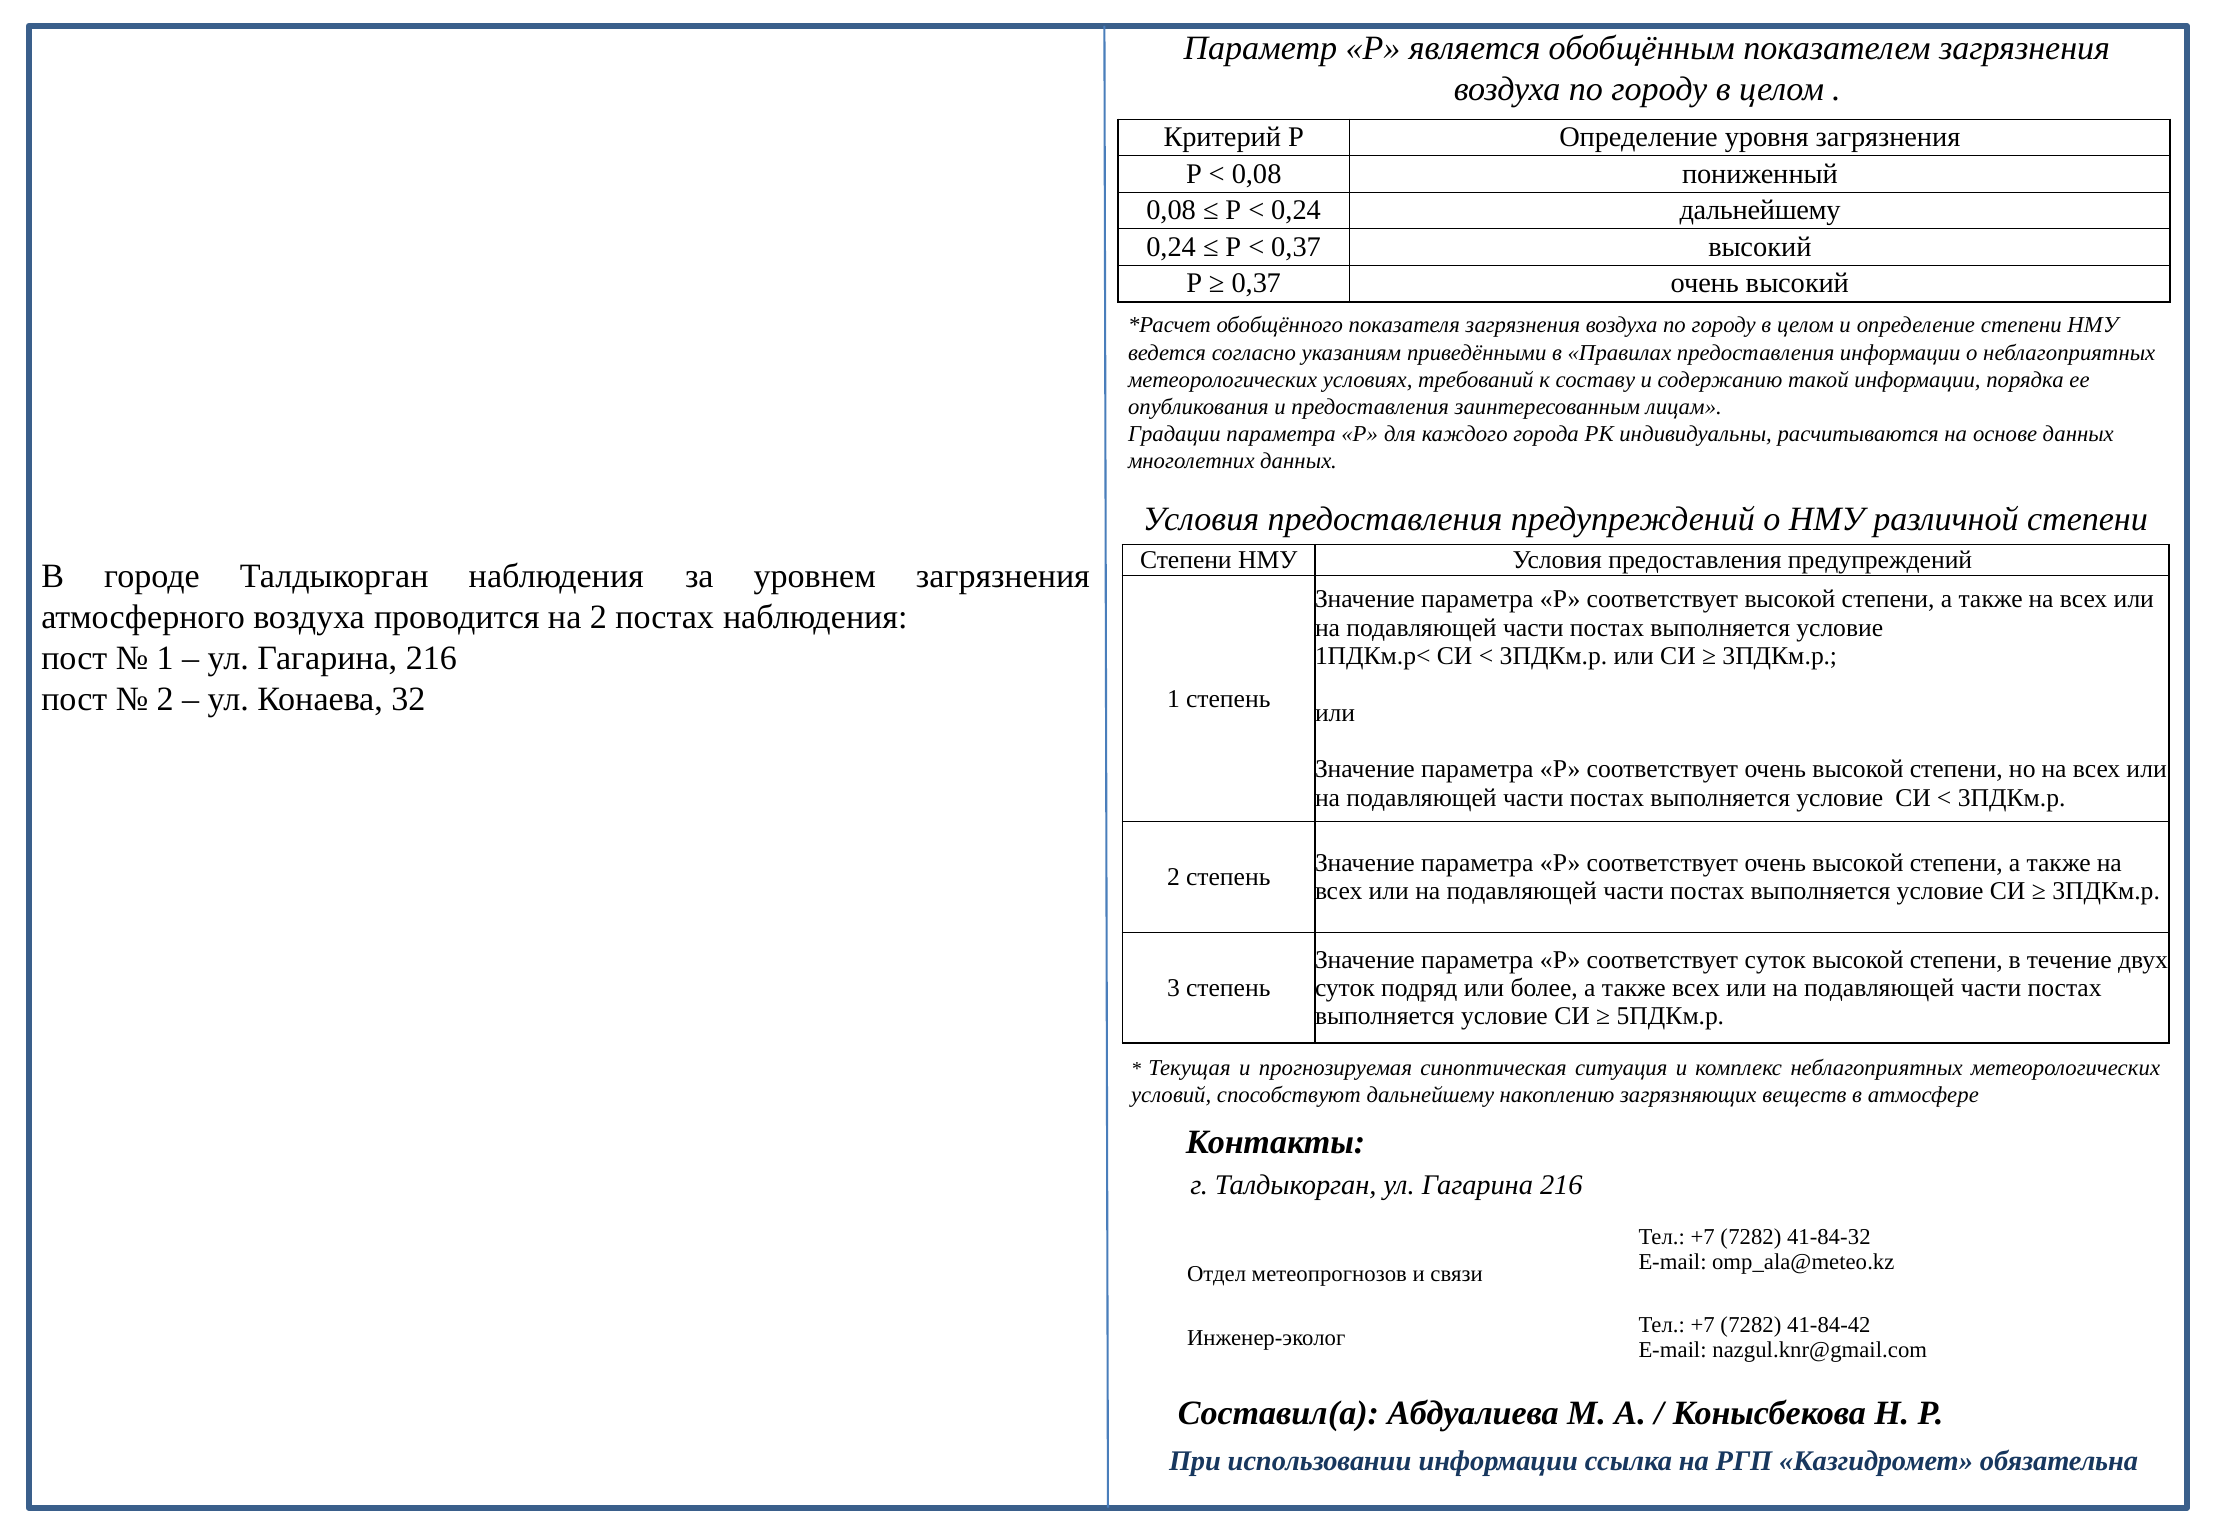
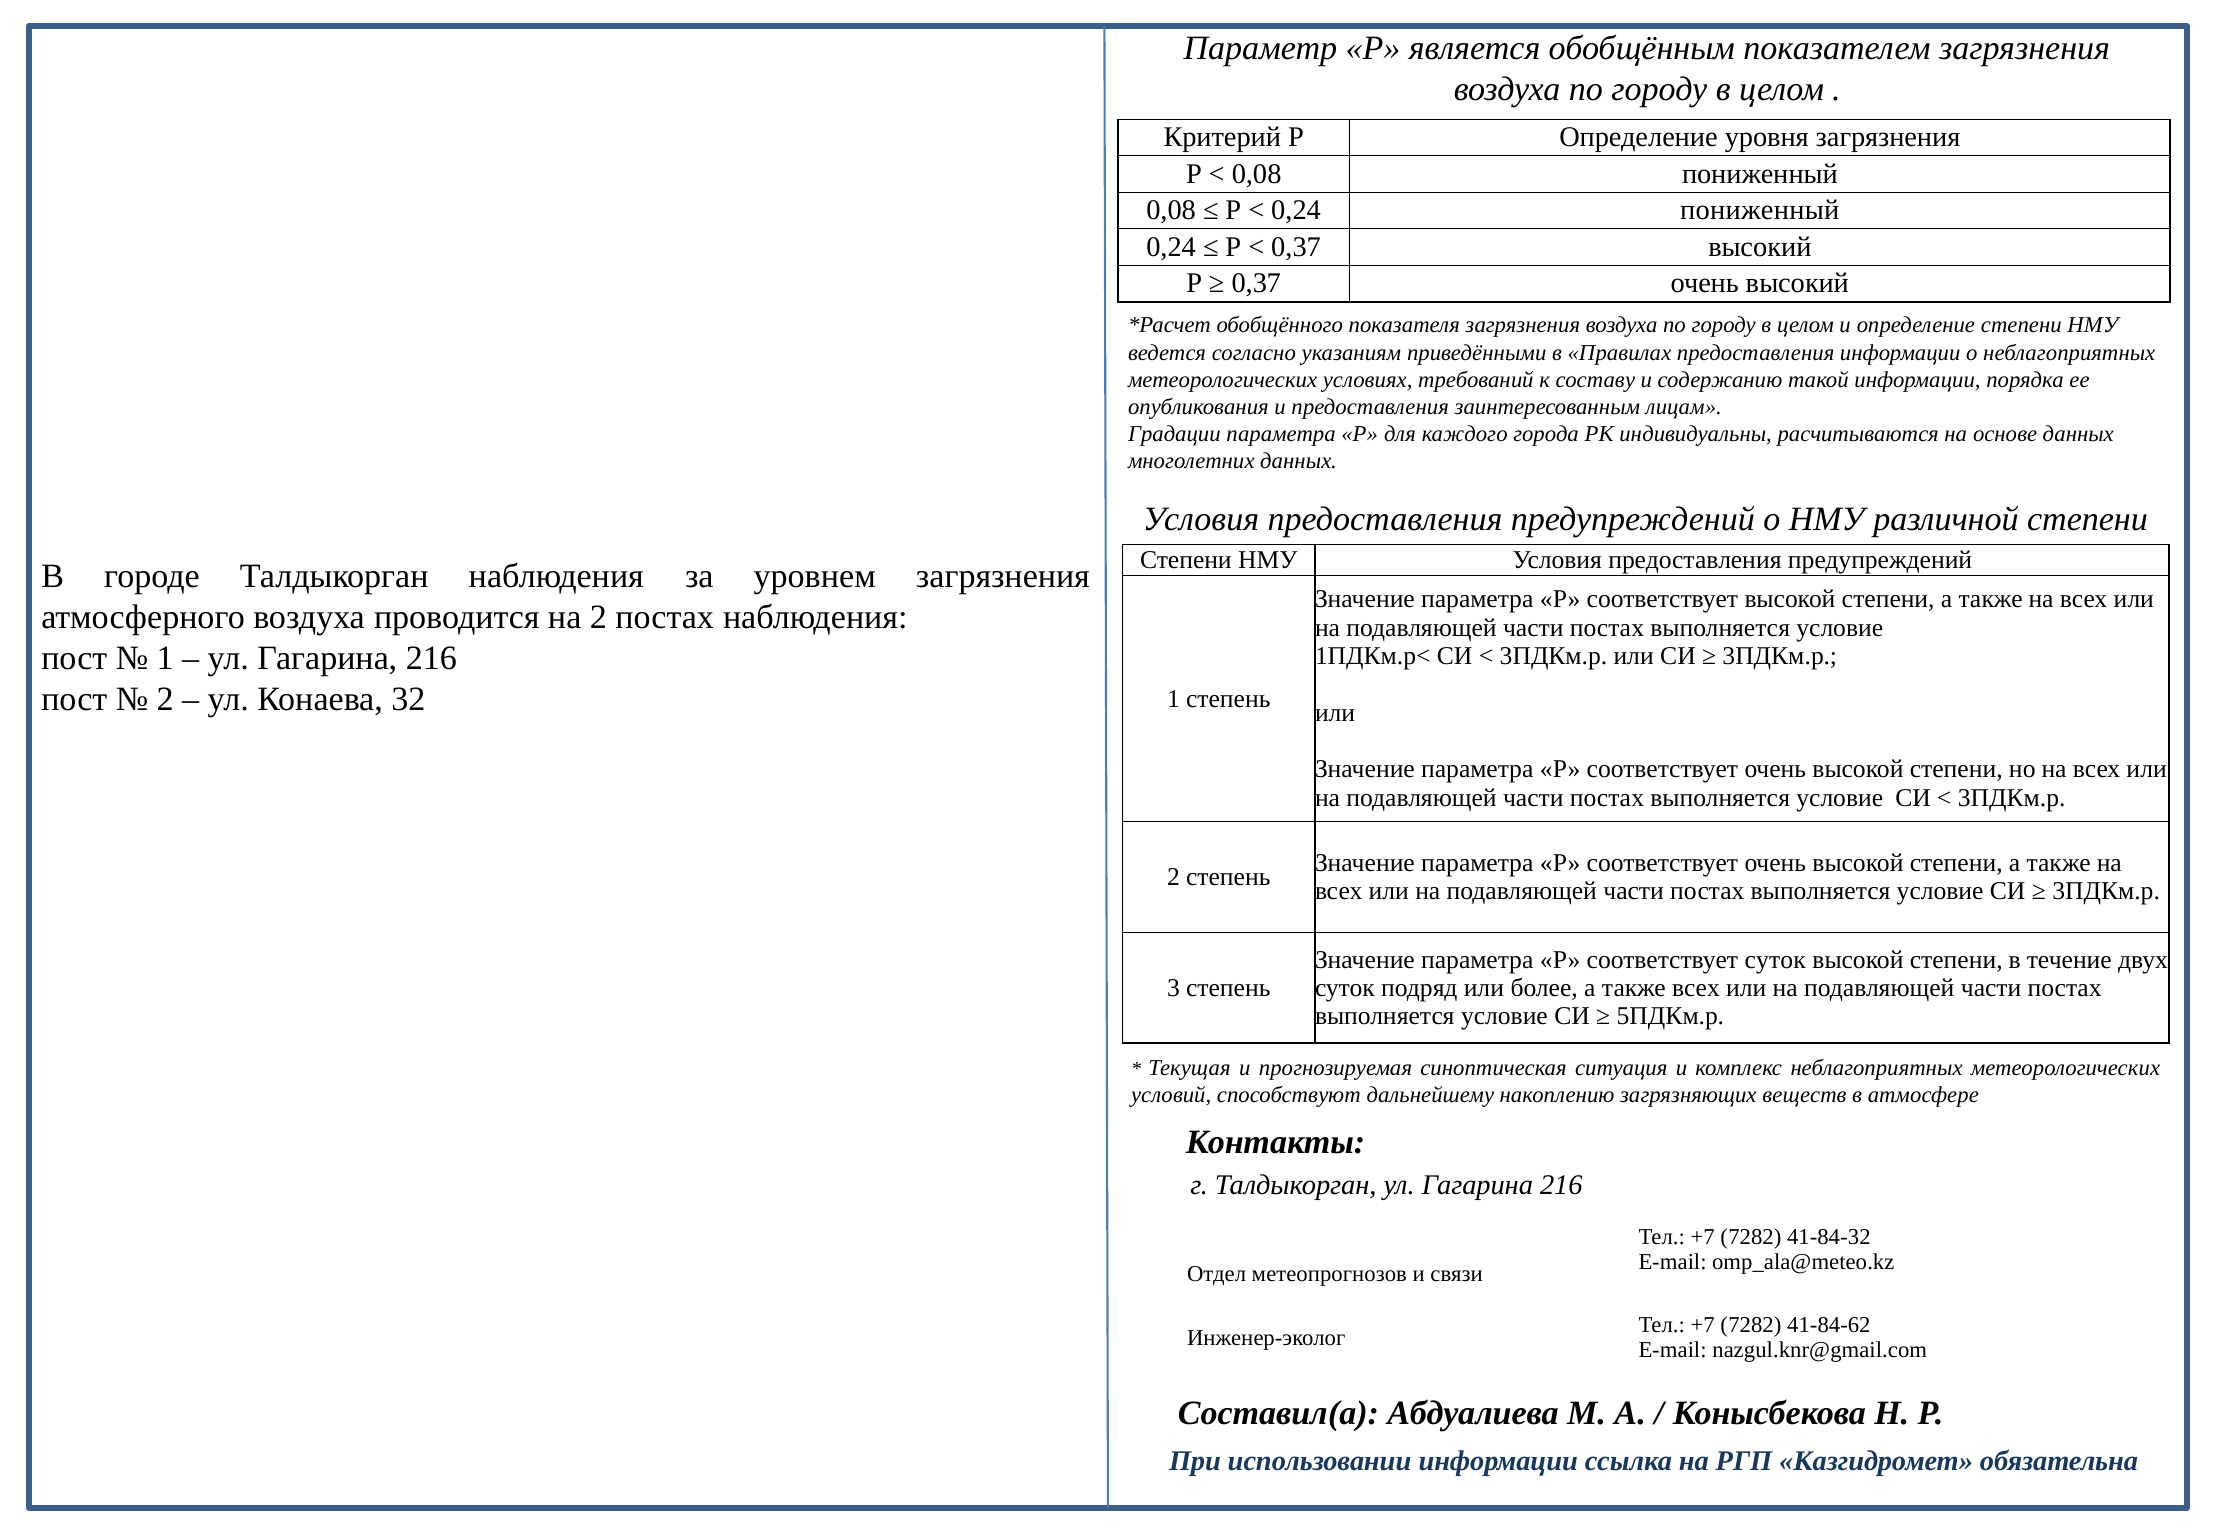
0,24 дальнейшему: дальнейшему -> пониженный
41-84-42: 41-84-42 -> 41-84-62
